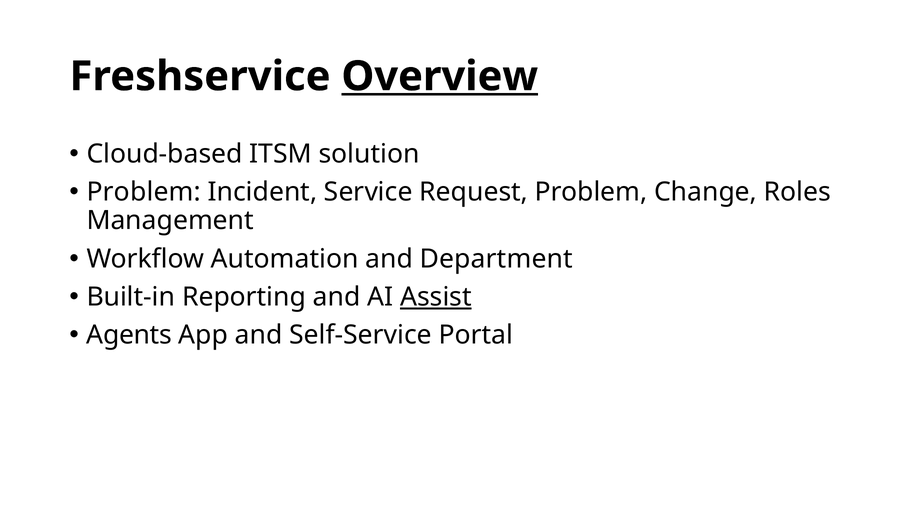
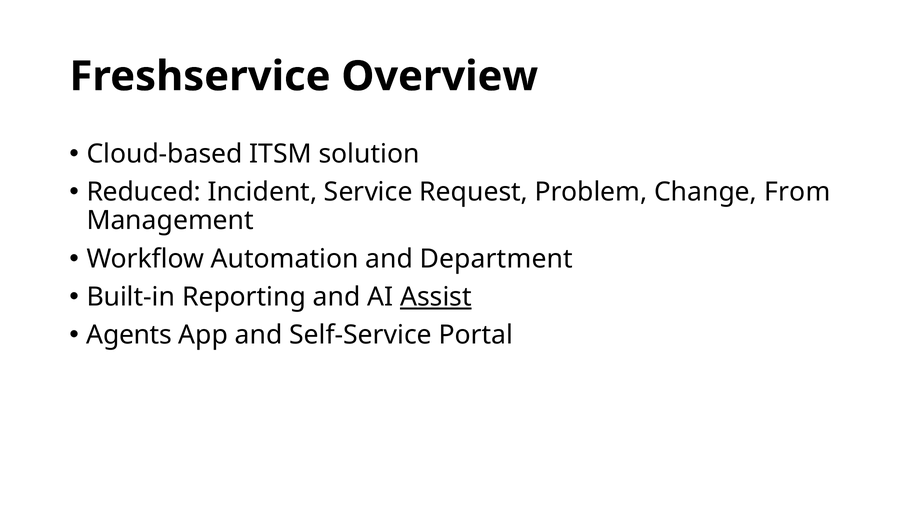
Overview underline: present -> none
Problem at (144, 192): Problem -> Reduced
Roles: Roles -> From
